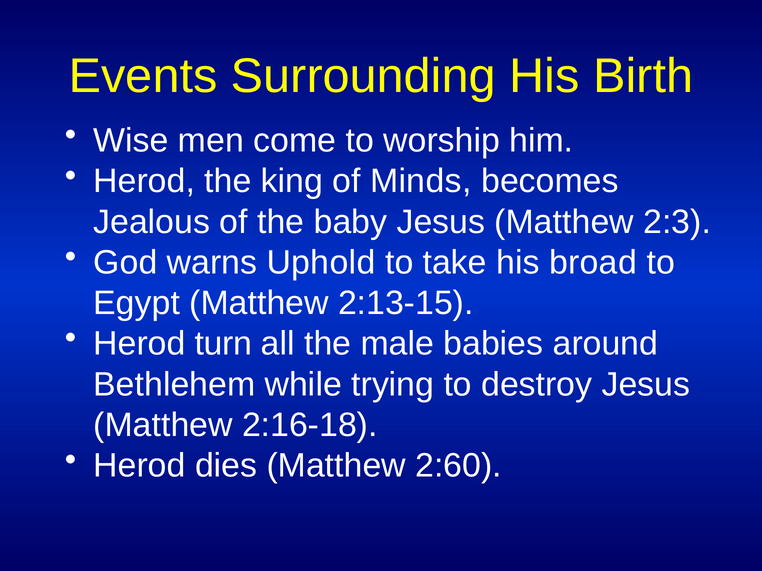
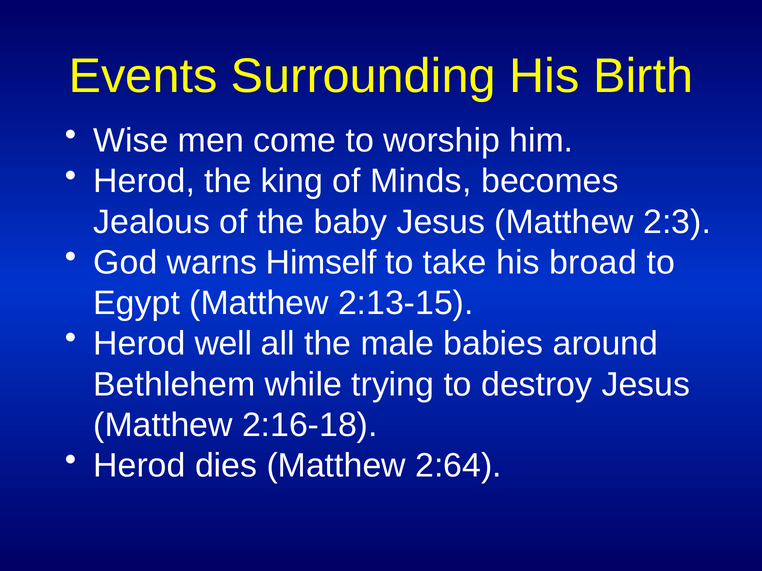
Uphold: Uphold -> Himself
turn: turn -> well
2:60: 2:60 -> 2:64
